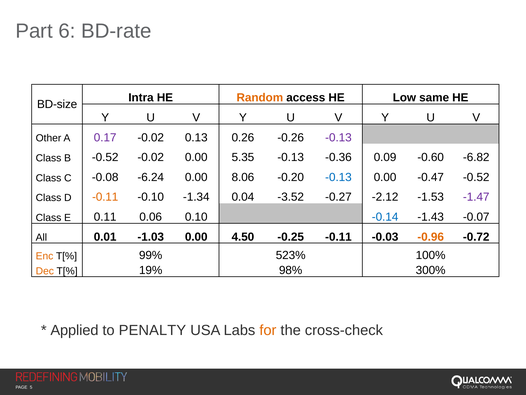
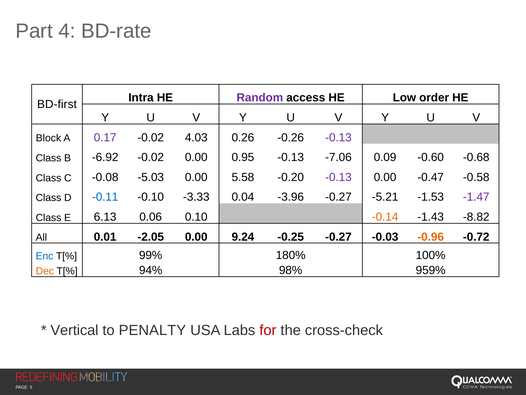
6: 6 -> 4
Random colour: orange -> purple
same: same -> order
BD-size: BD-size -> BD-first
Other: Other -> Block
0.13: 0.13 -> 4.03
B -0.52: -0.52 -> -6.92
5.35: 5.35 -> 0.95
-0.36: -0.36 -> -7.06
-6.82: -6.82 -> -0.68
-6.24: -6.24 -> -5.03
8.06: 8.06 -> 5.58
-0.13 at (338, 177) colour: blue -> purple
-0.47 -0.52: -0.52 -> -0.58
-0.11 at (105, 197) colour: orange -> blue
-1.34: -1.34 -> -3.33
-3.52: -3.52 -> -3.96
-2.12: -2.12 -> -5.21
0.11: 0.11 -> 6.13
-0.14 colour: blue -> orange
-0.07: -0.07 -> -8.82
-1.03: -1.03 -> -2.05
4.50: 4.50 -> 9.24
-0.25 -0.11: -0.11 -> -0.27
Enc colour: orange -> blue
523%: 523% -> 180%
19%: 19% -> 94%
300%: 300% -> 959%
Applied: Applied -> Vertical
for colour: orange -> red
